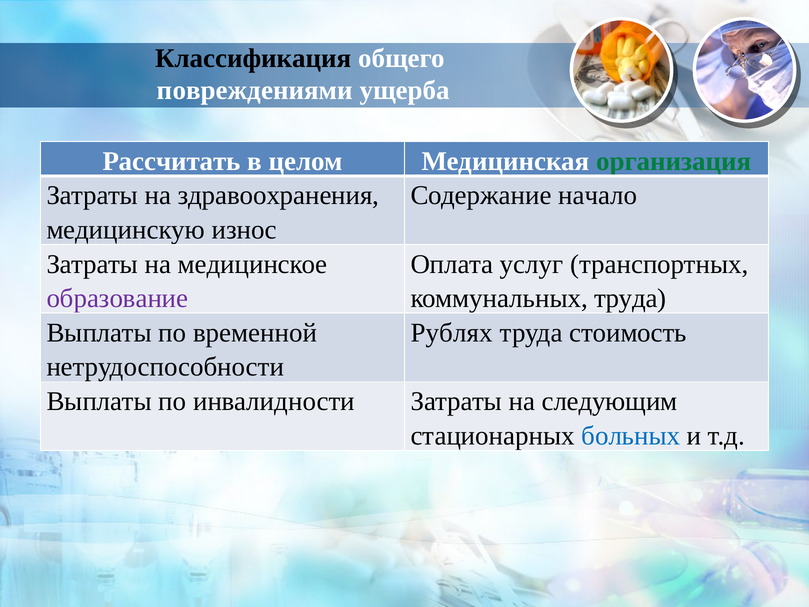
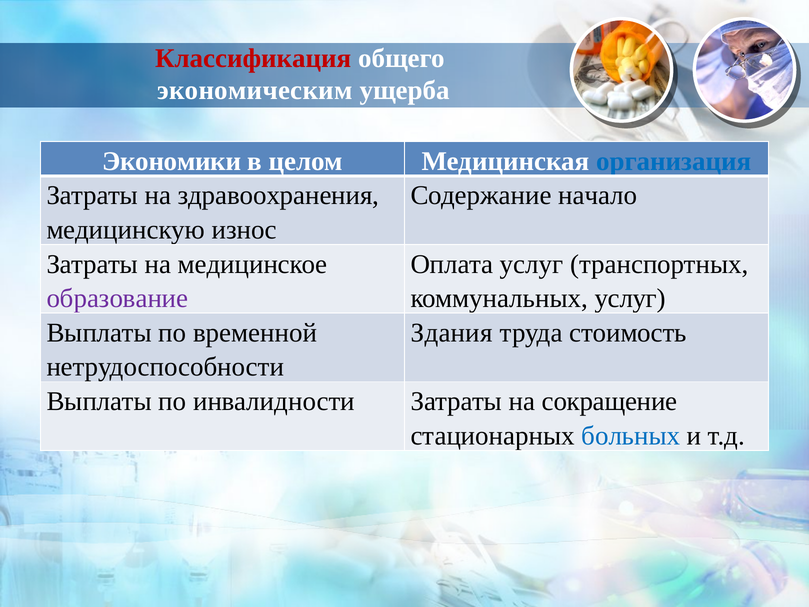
Классификация colour: black -> red
повреждениями: повреждениями -> экономическим
Рассчитать: Рассчитать -> Экономики
организация colour: green -> blue
коммунальных труда: труда -> услуг
Рублях: Рублях -> Здания
следующим: следующим -> сокращение
